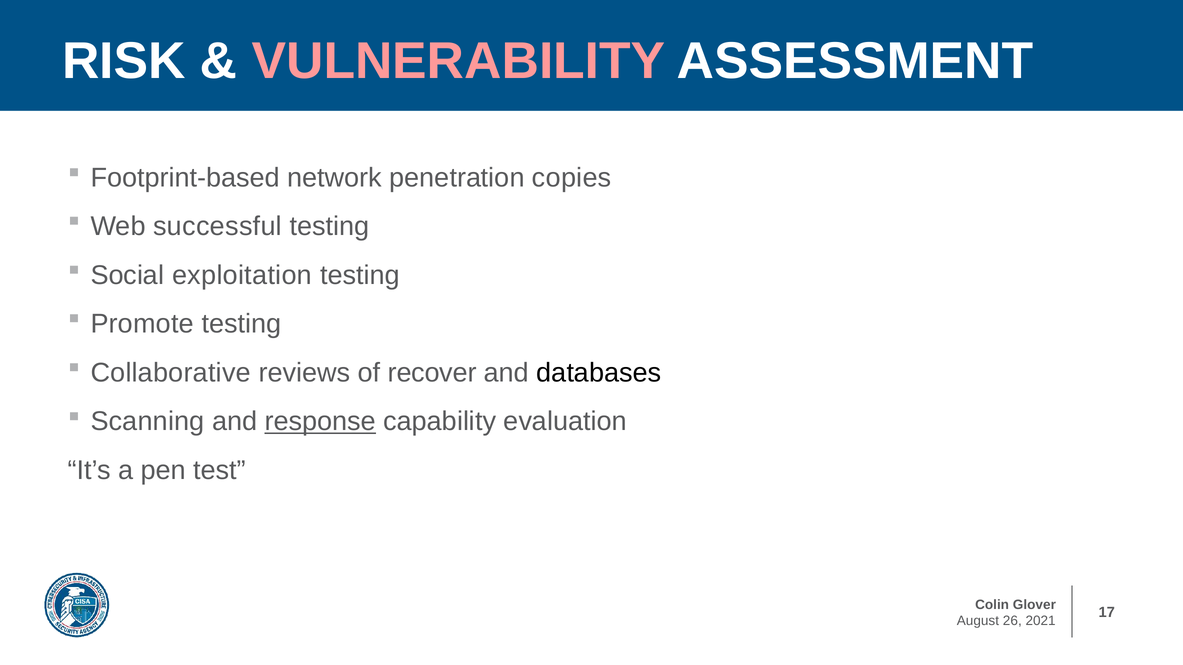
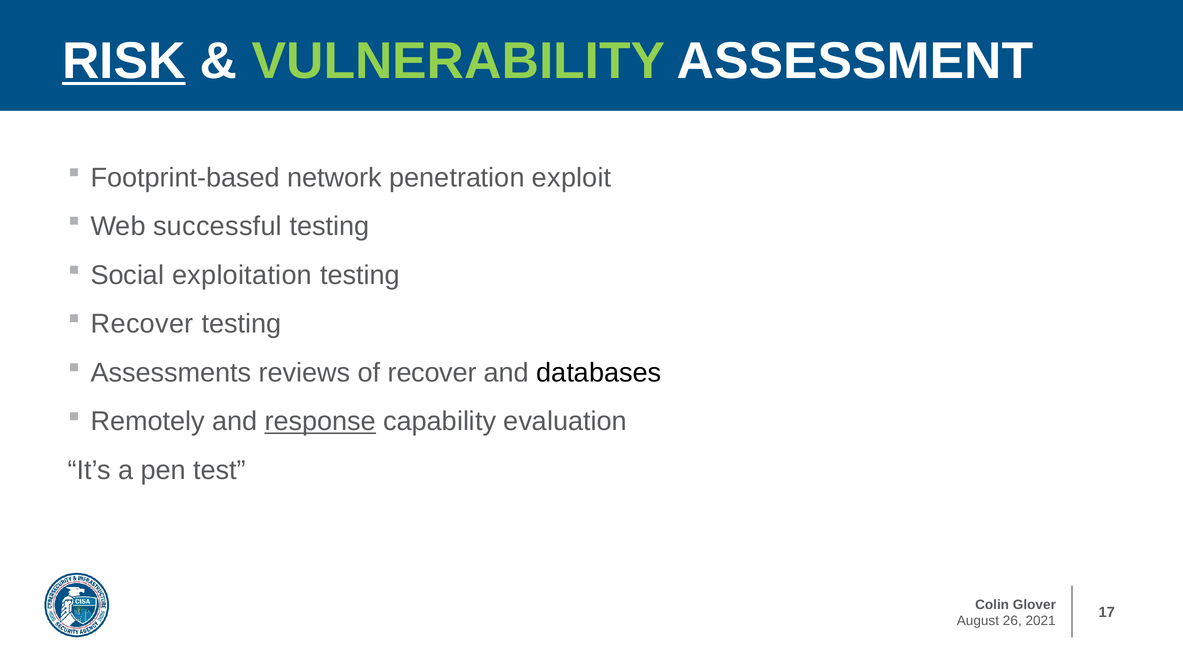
RISK underline: none -> present
VULNERABILITY colour: pink -> light green
copies: copies -> exploit
Promote at (142, 324): Promote -> Recover
Collaborative: Collaborative -> Assessments
Scanning: Scanning -> Remotely
